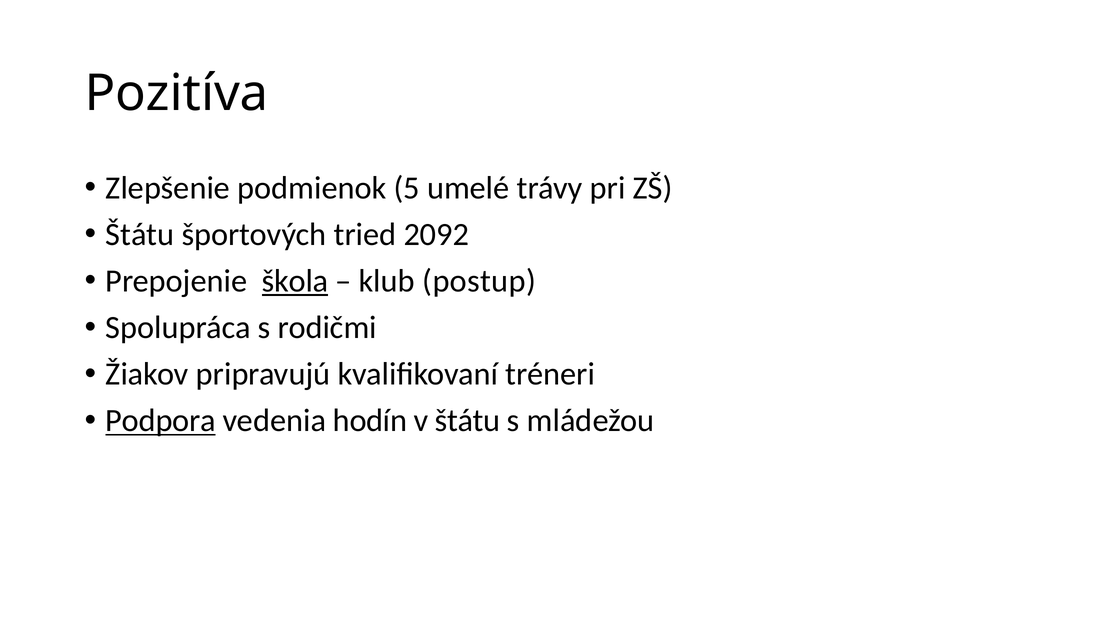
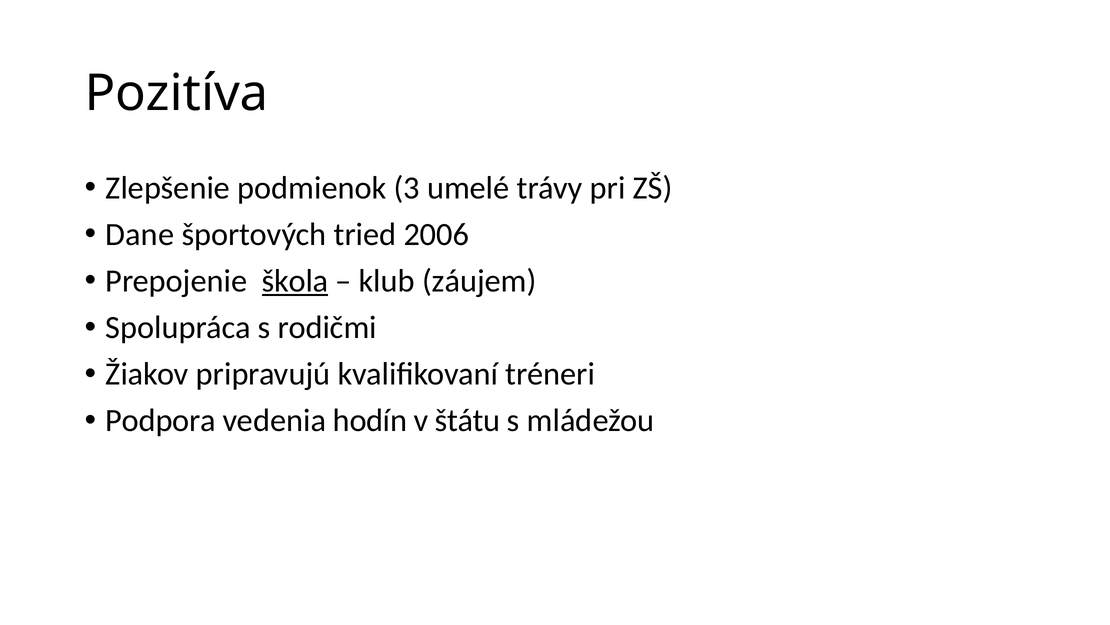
5: 5 -> 3
Štátu at (140, 234): Štátu -> Dane
2092: 2092 -> 2006
postup: postup -> záujem
Podpora underline: present -> none
